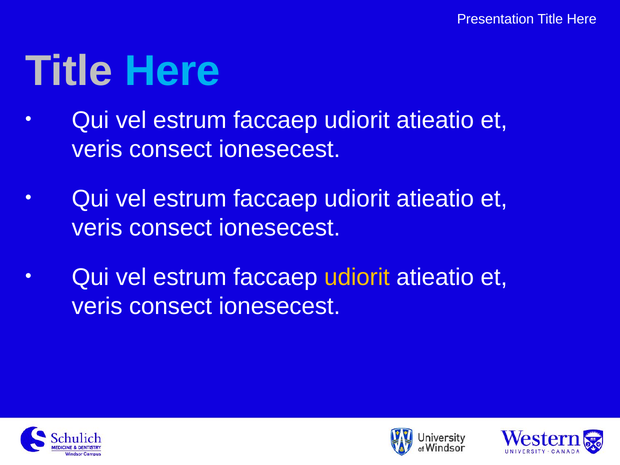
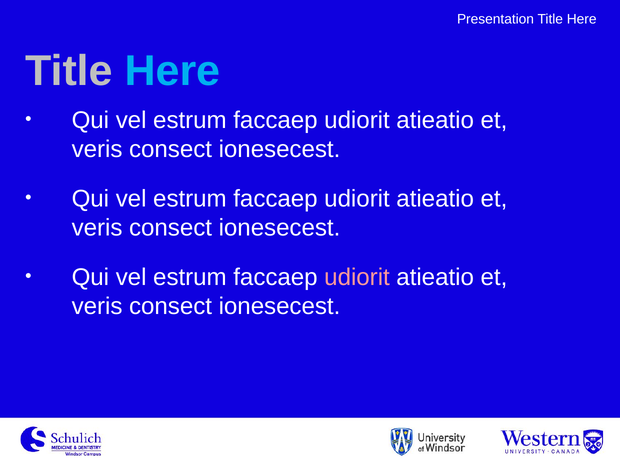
udiorit at (357, 277) colour: yellow -> pink
